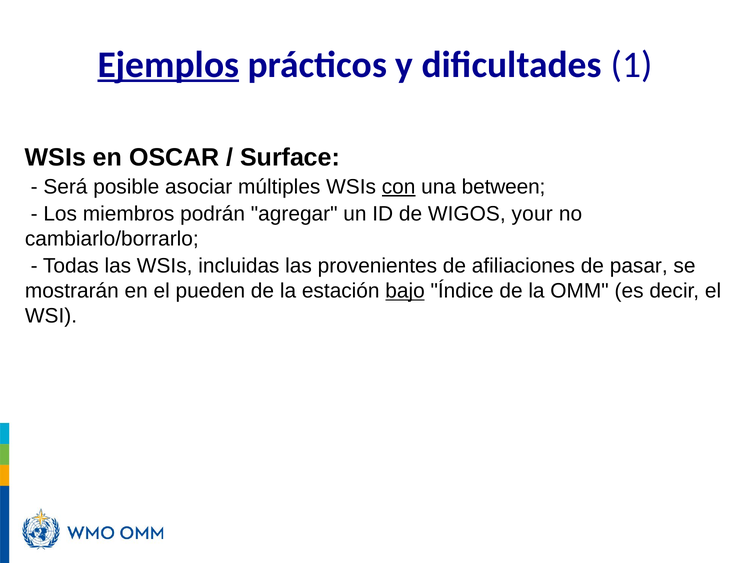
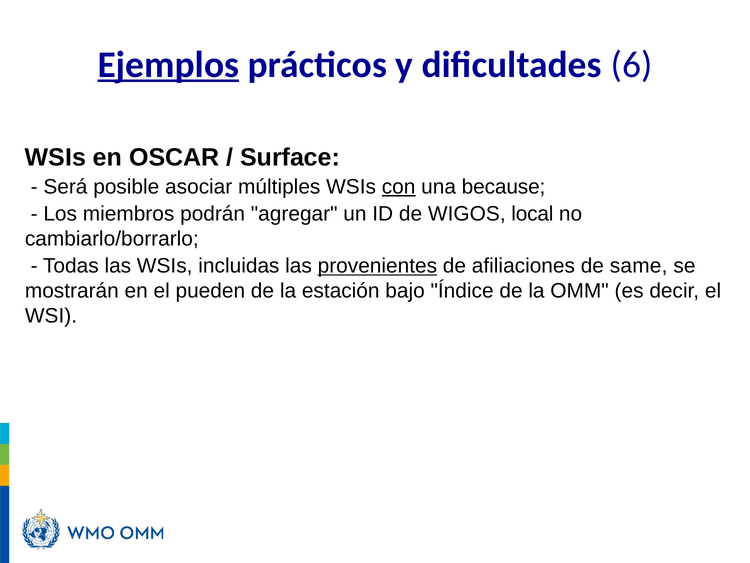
1: 1 -> 6
between: between -> because
your: your -> local
provenientes underline: none -> present
pasar: pasar -> same
bajo underline: present -> none
